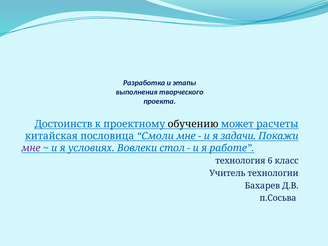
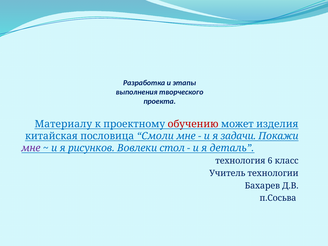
Достоинств: Достоинств -> Материалу
обучению colour: black -> red
расчеты: расчеты -> изделия
условиях: условиях -> рисунков
работе: работе -> деталь
